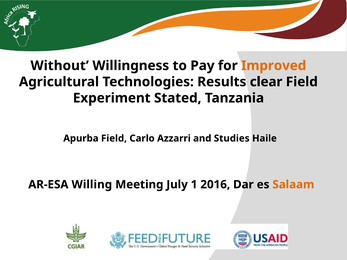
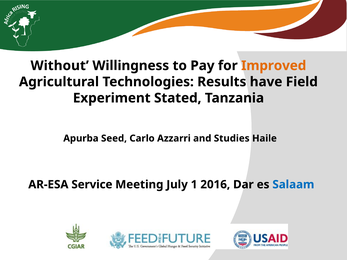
clear: clear -> have
Apurba Field: Field -> Seed
Willing: Willing -> Service
Salaam colour: orange -> blue
